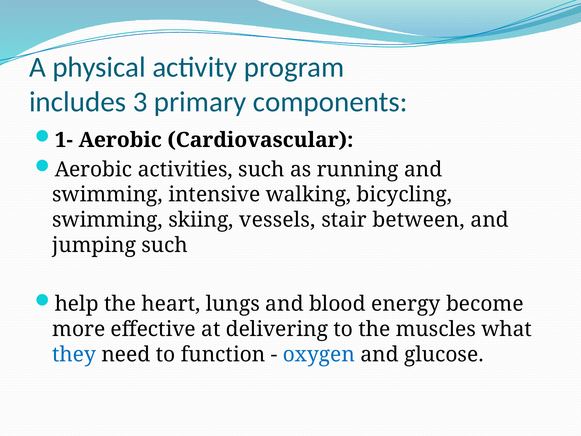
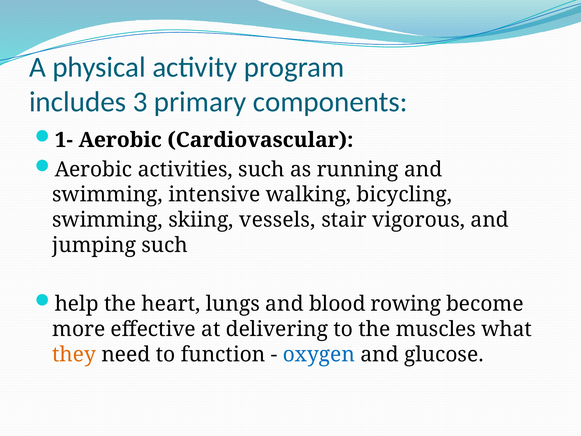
between: between -> vigorous
energy: energy -> rowing
they colour: blue -> orange
